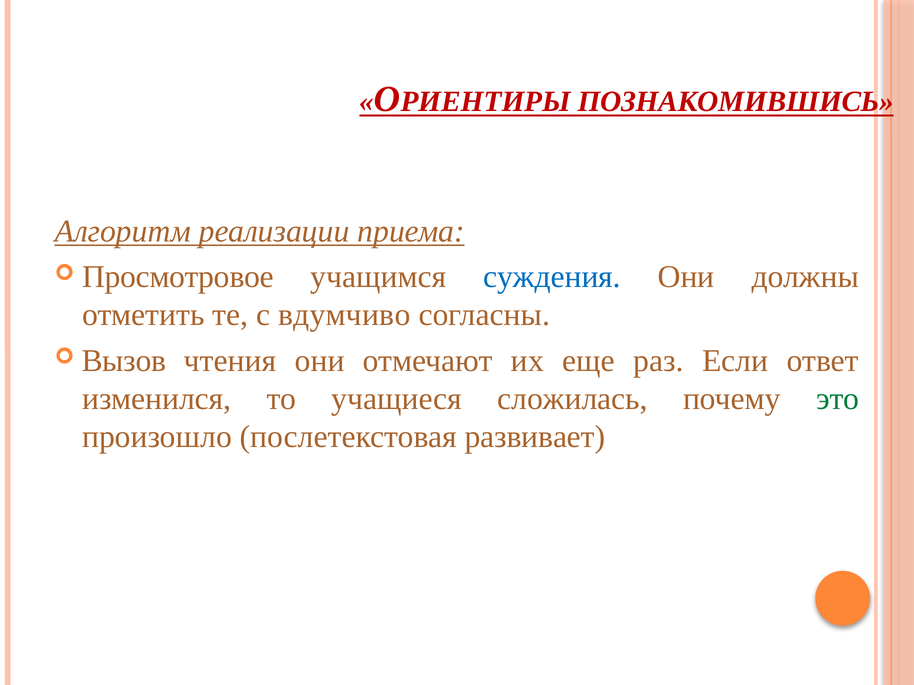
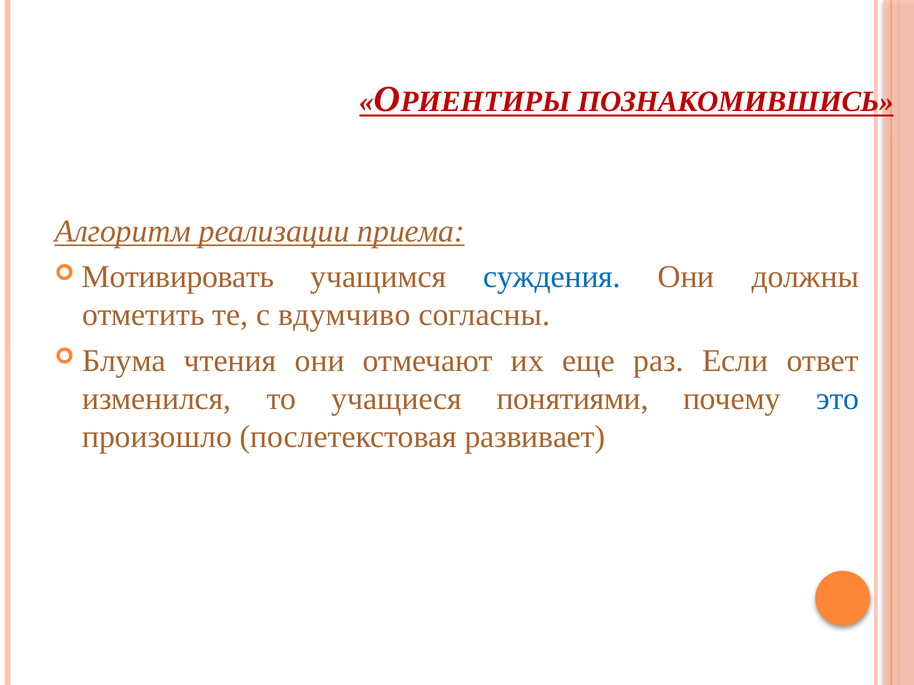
Просмотровое: Просмотровое -> Мотивировать
Вызов: Вызов -> Блума
сложилась: сложилась -> понятиями
это colour: green -> blue
